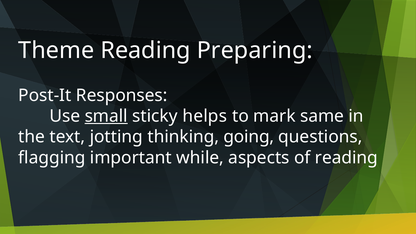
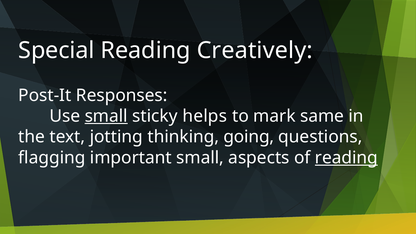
Theme: Theme -> Special
Preparing: Preparing -> Creatively
important while: while -> small
reading at (346, 158) underline: none -> present
